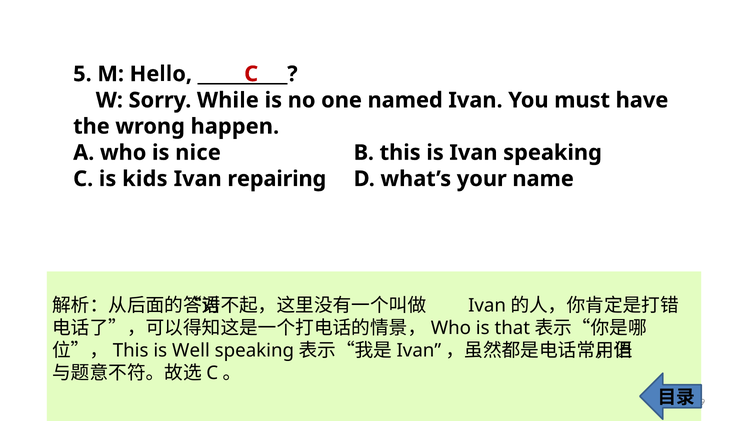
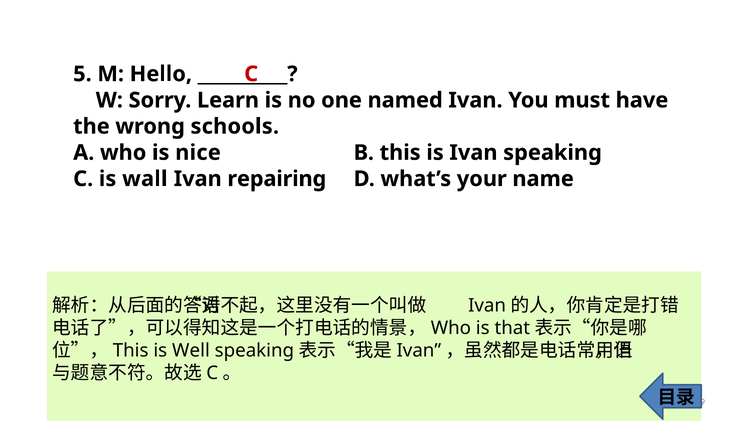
While: While -> Learn
happen: happen -> schools
kids: kids -> wall
